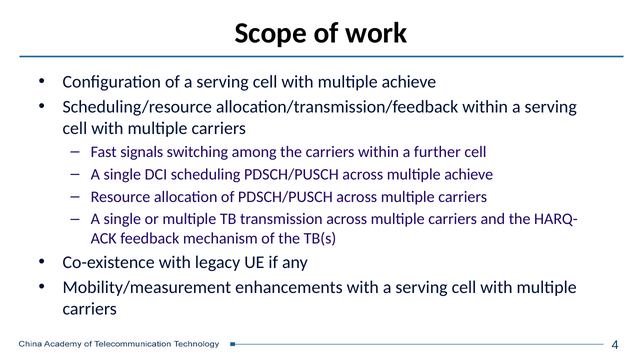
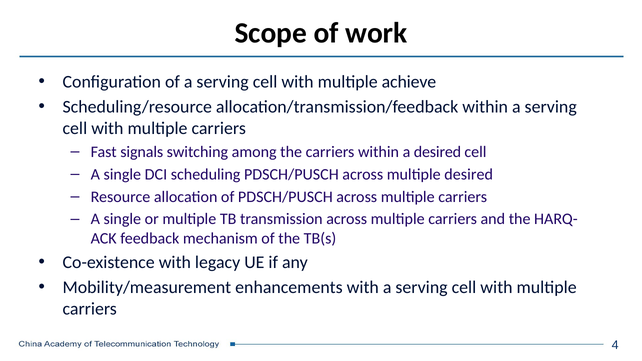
a further: further -> desired
across multiple achieve: achieve -> desired
